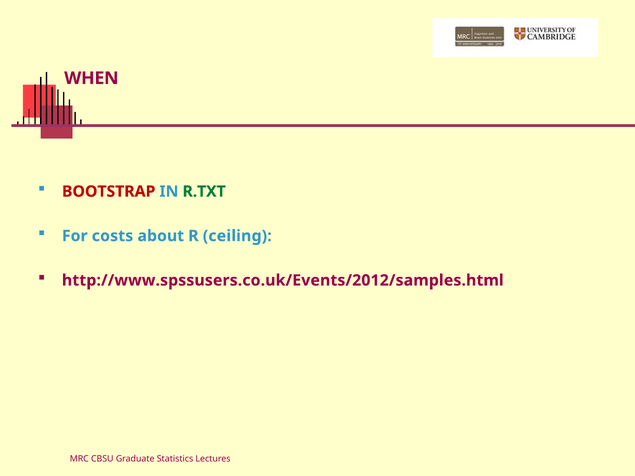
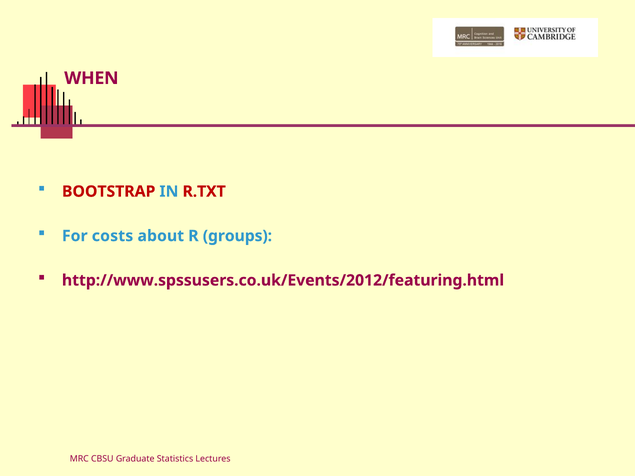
R.TXT colour: green -> red
ceiling: ceiling -> groups
http://www.spssusers.co.uk/Events/2012/samples.html: http://www.spssusers.co.uk/Events/2012/samples.html -> http://www.spssusers.co.uk/Events/2012/featuring.html
